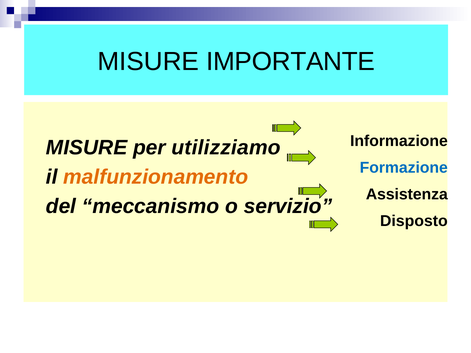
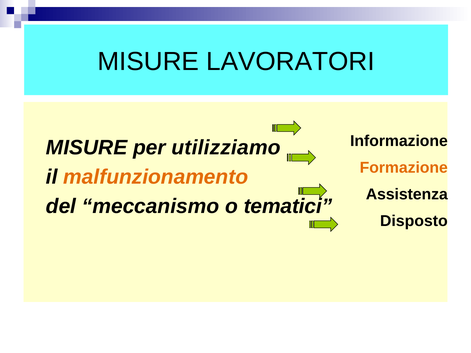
IMPORTANTE: IMPORTANTE -> LAVORATORI
Formazione colour: blue -> orange
servizio: servizio -> tematici
